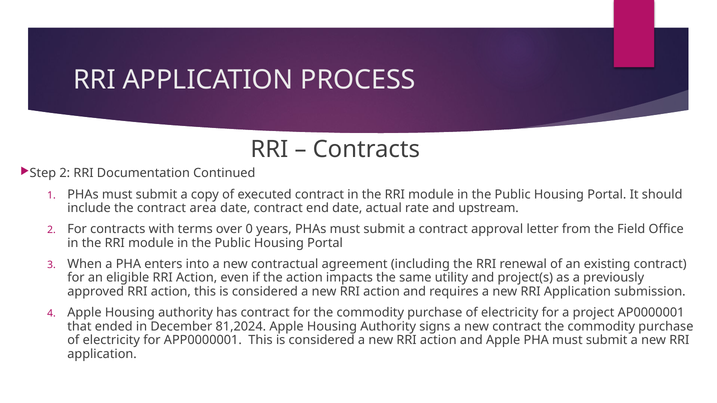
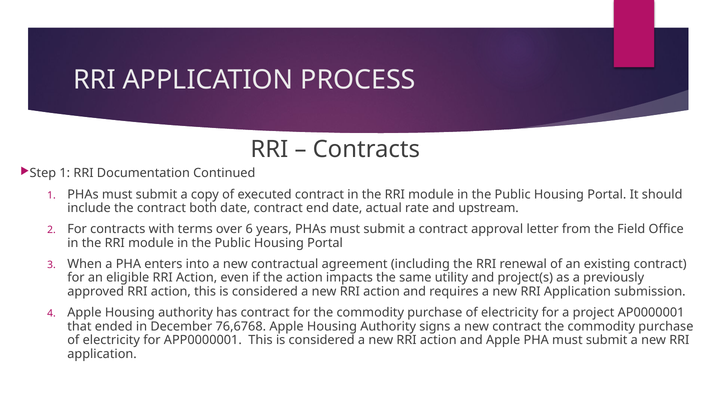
Step 2: 2 -> 1
area: area -> both
0: 0 -> 6
81,2024: 81,2024 -> 76,6768
